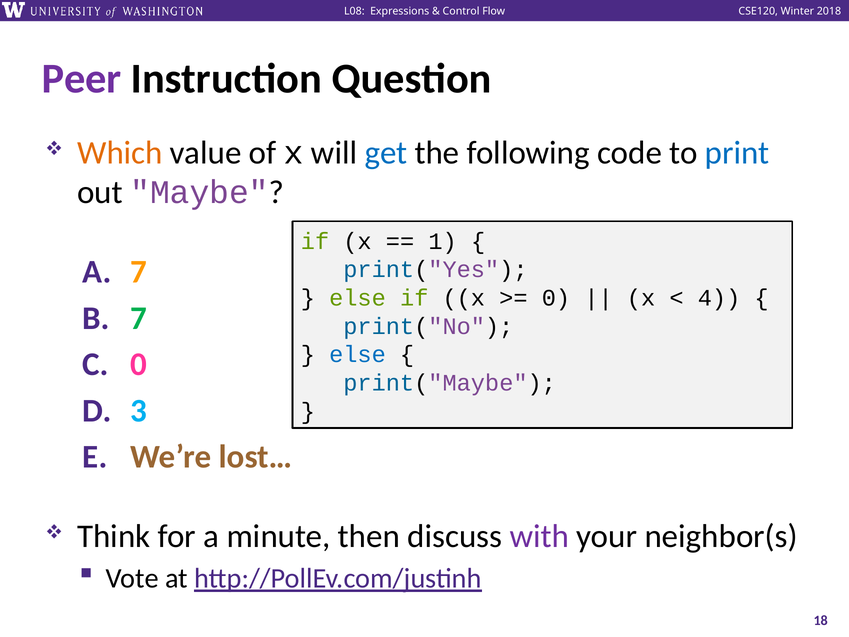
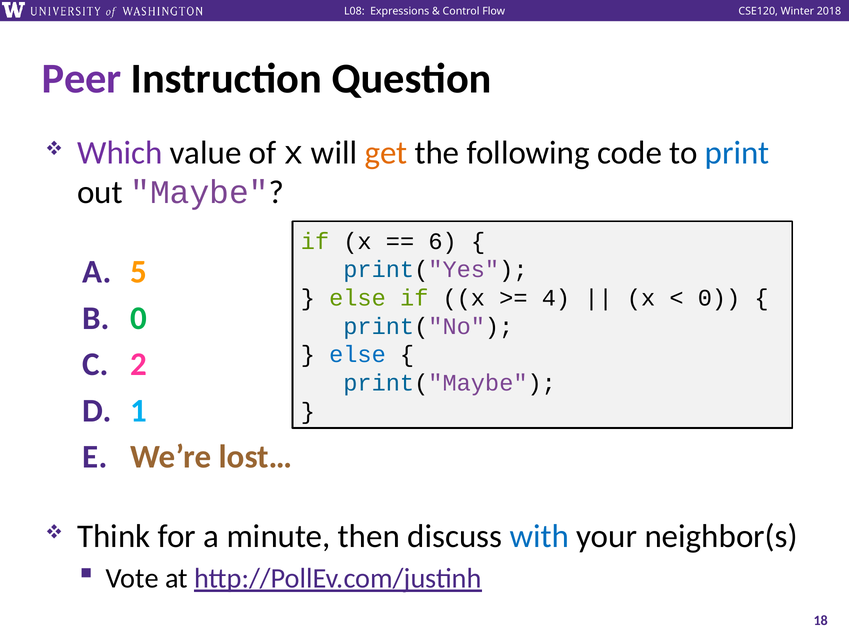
Which colour: orange -> purple
get colour: blue -> orange
1: 1 -> 6
A 7: 7 -> 5
0 at (556, 298): 0 -> 4
4 at (719, 298): 4 -> 0
7 at (139, 318): 7 -> 0
0 at (139, 364): 0 -> 2
3: 3 -> 1
with colour: purple -> blue
